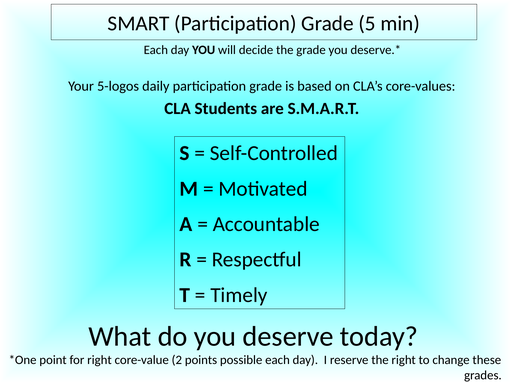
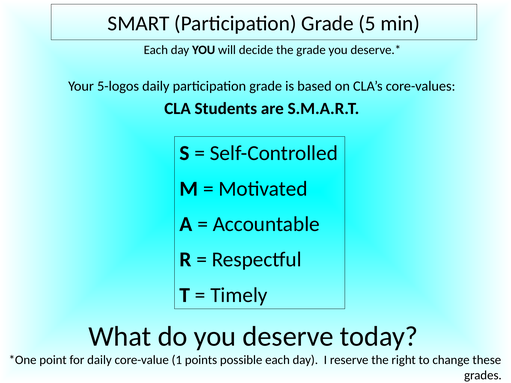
for right: right -> daily
2: 2 -> 1
